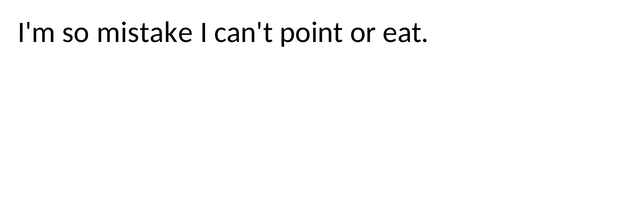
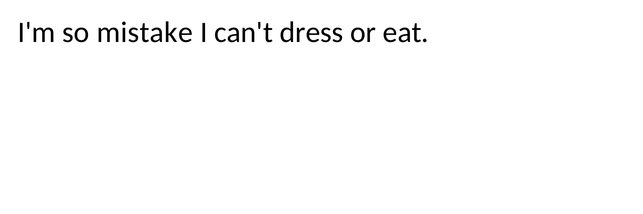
point: point -> dress
